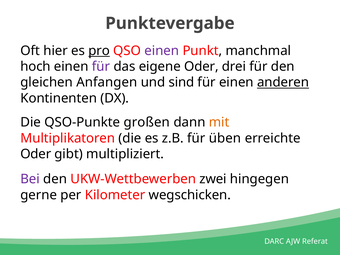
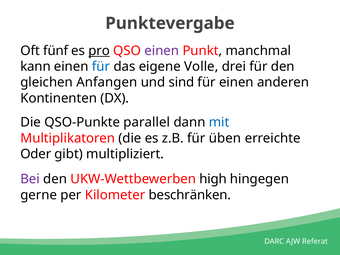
hier: hier -> fünf
hoch: hoch -> kann
für at (101, 67) colour: purple -> blue
eigene Oder: Oder -> Volle
anderen underline: present -> none
großen: großen -> parallel
mit colour: orange -> blue
zwei: zwei -> high
wegschicken: wegschicken -> beschränken
